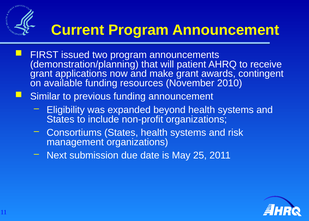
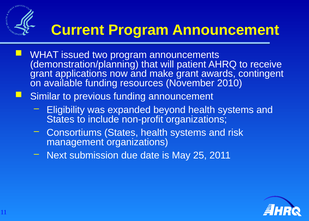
FIRST: FIRST -> WHAT
